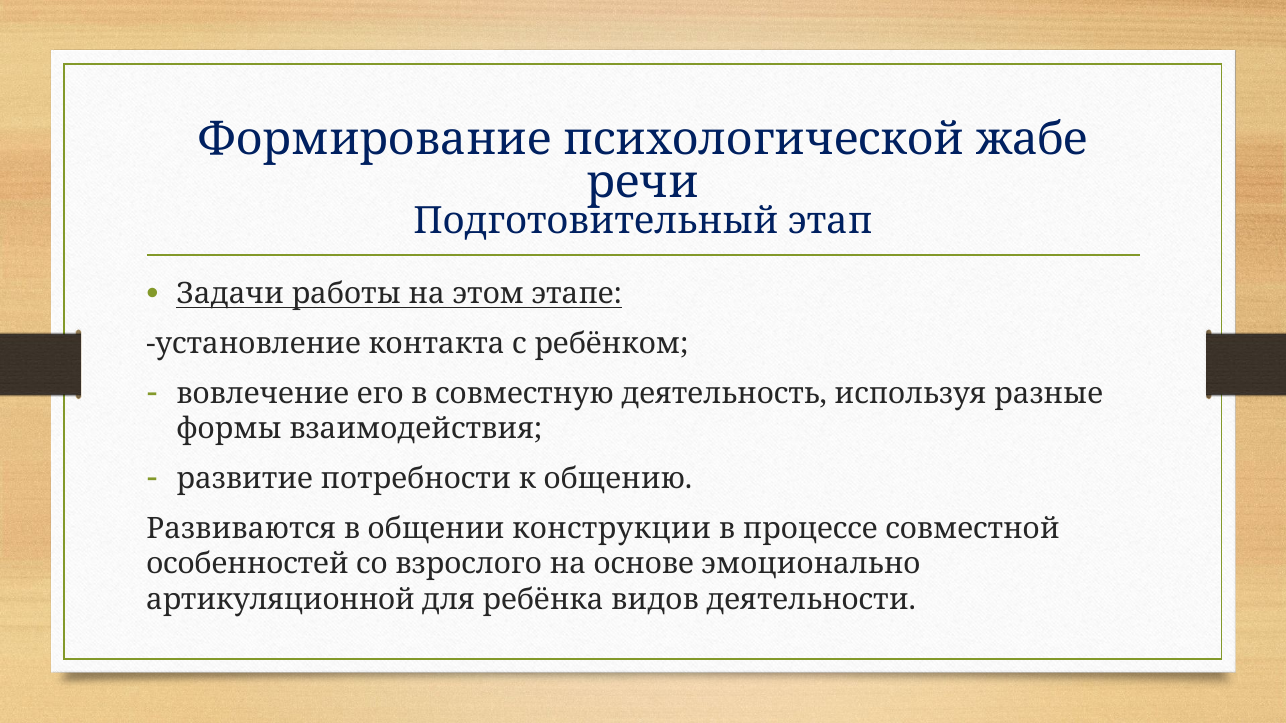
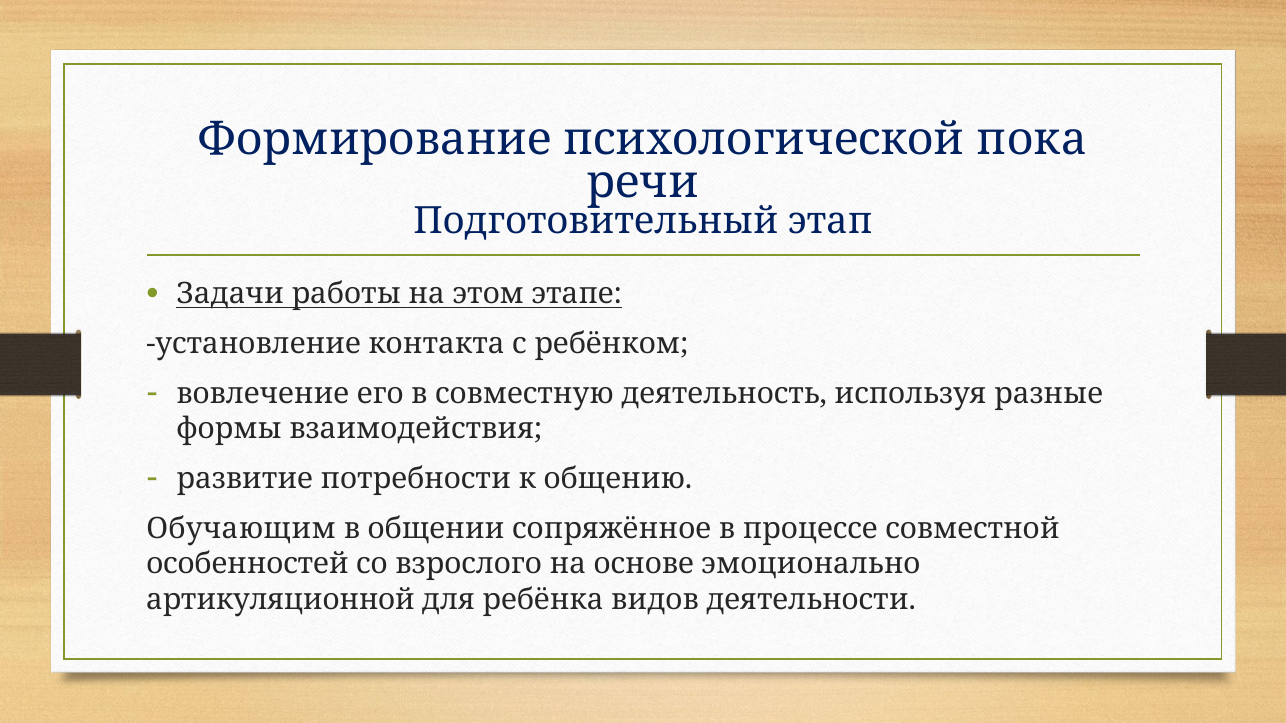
жабе: жабе -> пока
Развиваются: Развиваются -> Обучающим
конструкции: конструкции -> сопряжённое
